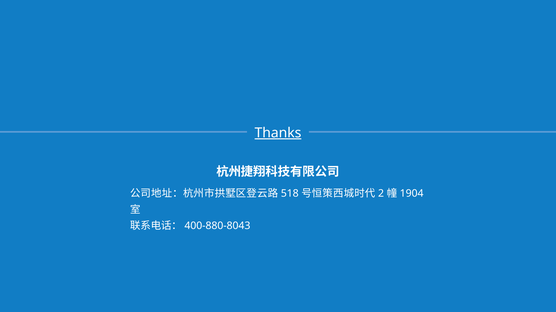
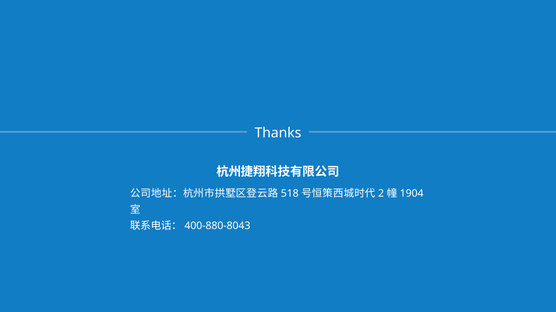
Thanks underline: present -> none
